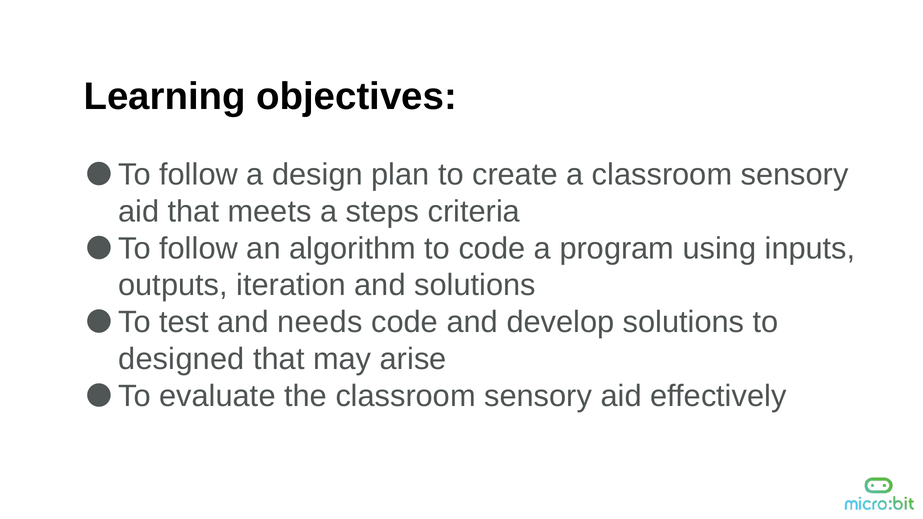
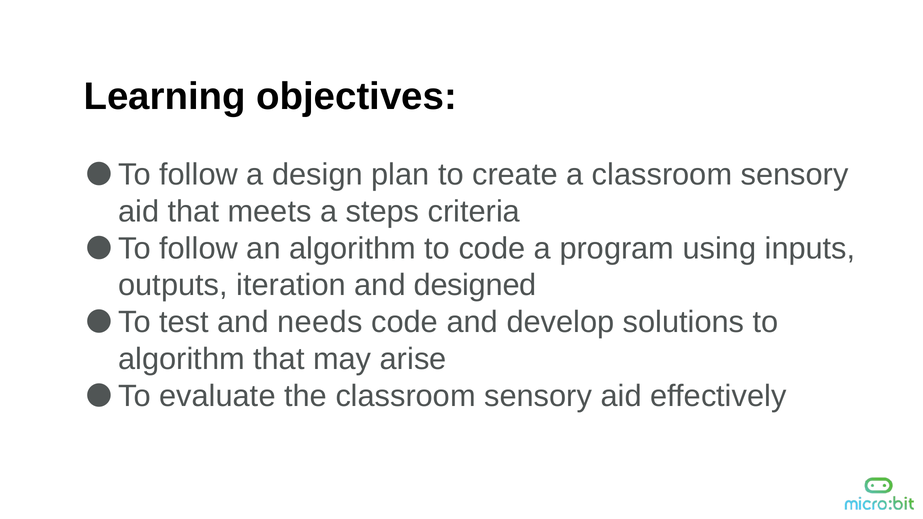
and solutions: solutions -> designed
designed at (181, 359): designed -> algorithm
